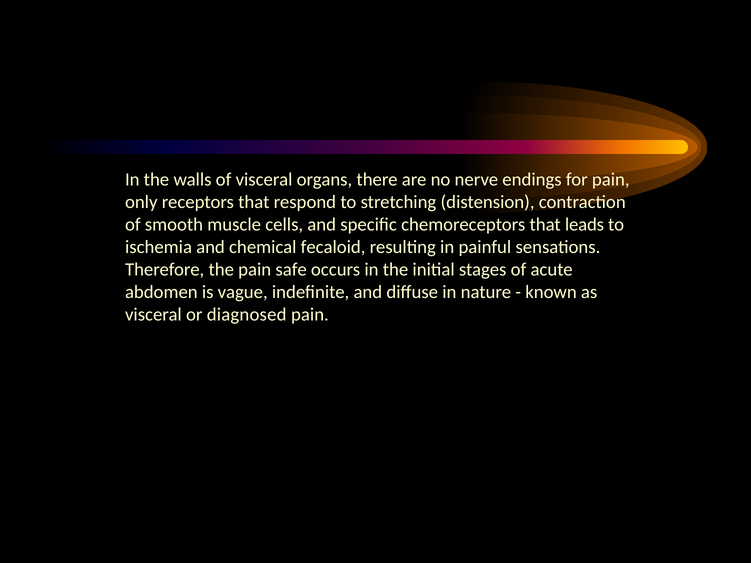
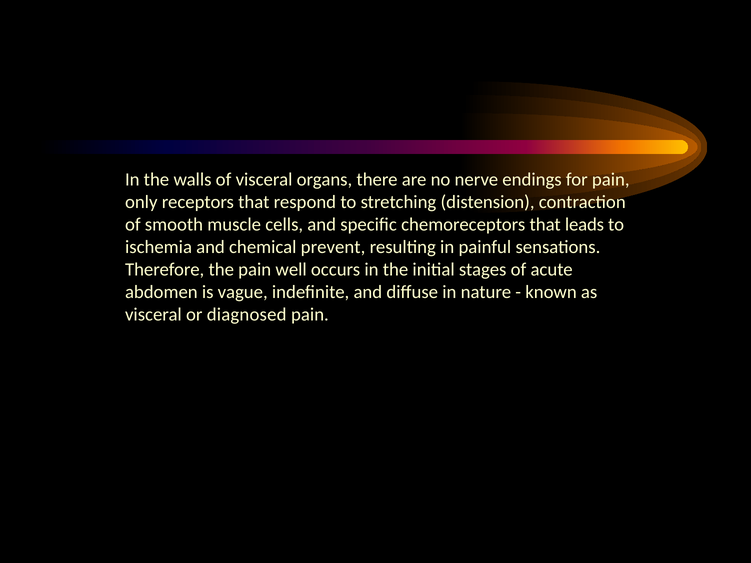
fecaloid: fecaloid -> prevent
safe: safe -> well
